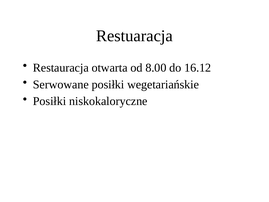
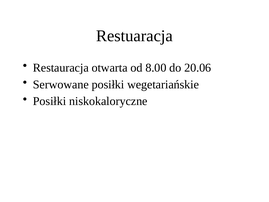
16.12: 16.12 -> 20.06
